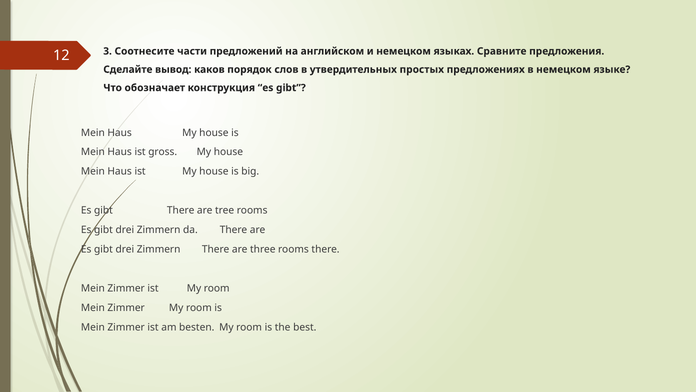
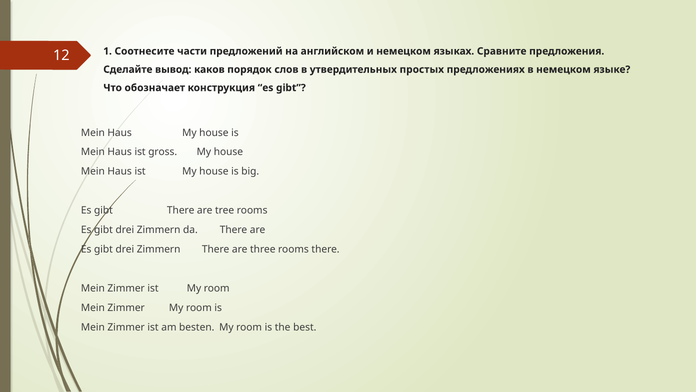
3: 3 -> 1
